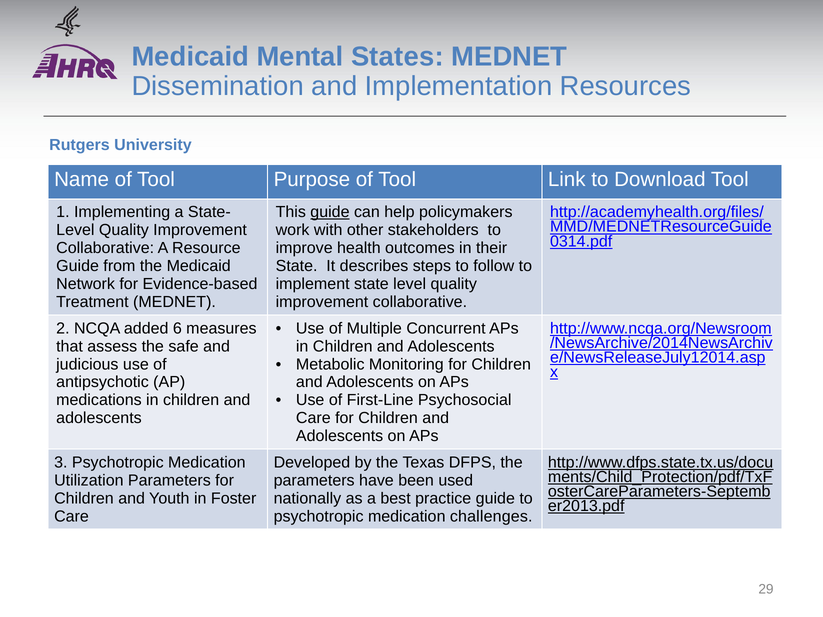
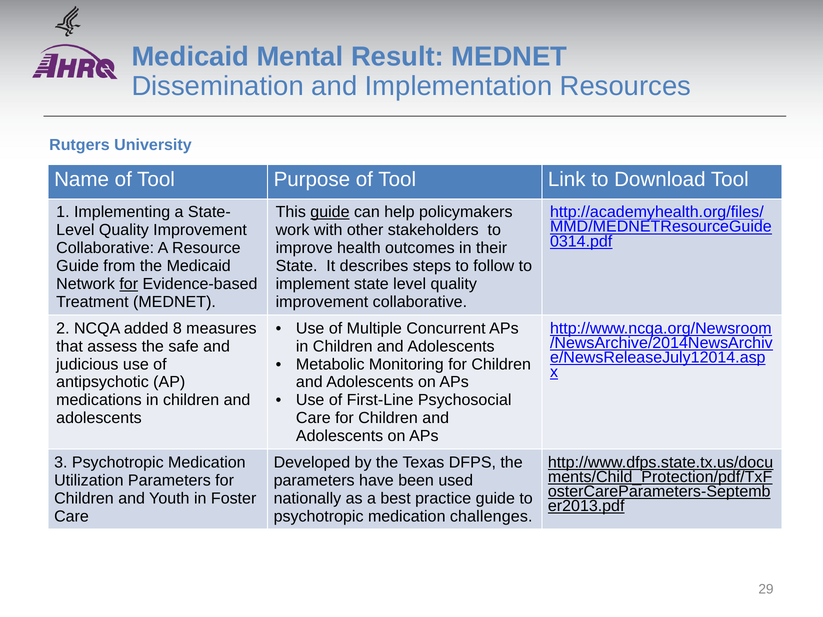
States: States -> Result
for at (129, 284) underline: none -> present
6: 6 -> 8
